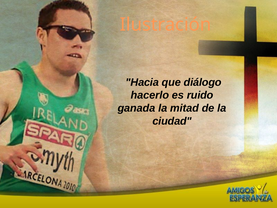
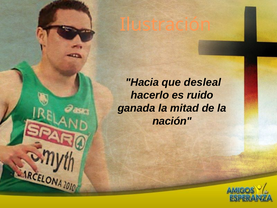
diálogo: diálogo -> desleal
ciudad: ciudad -> nación
